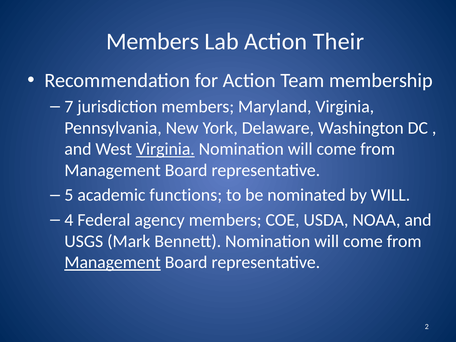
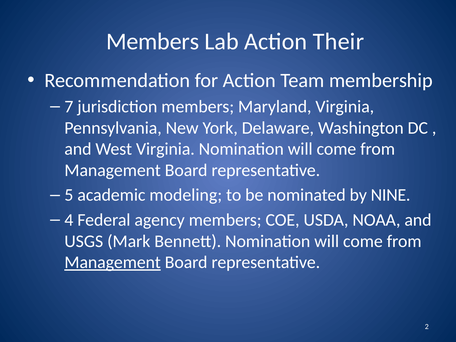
Virginia at (165, 149) underline: present -> none
functions: functions -> modeling
by WILL: WILL -> NINE
